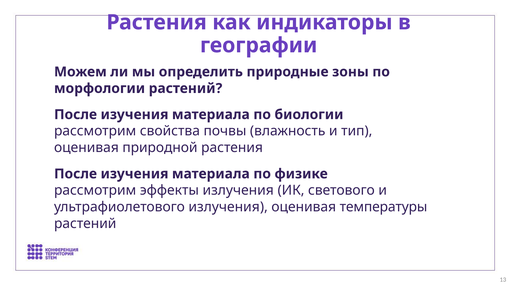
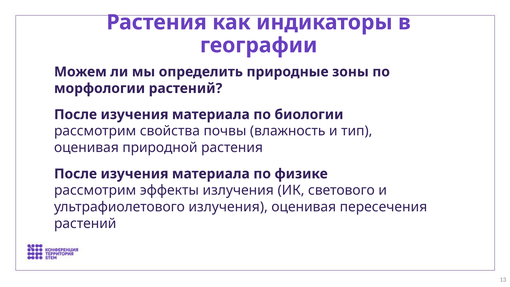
температуры: температуры -> пересечения
